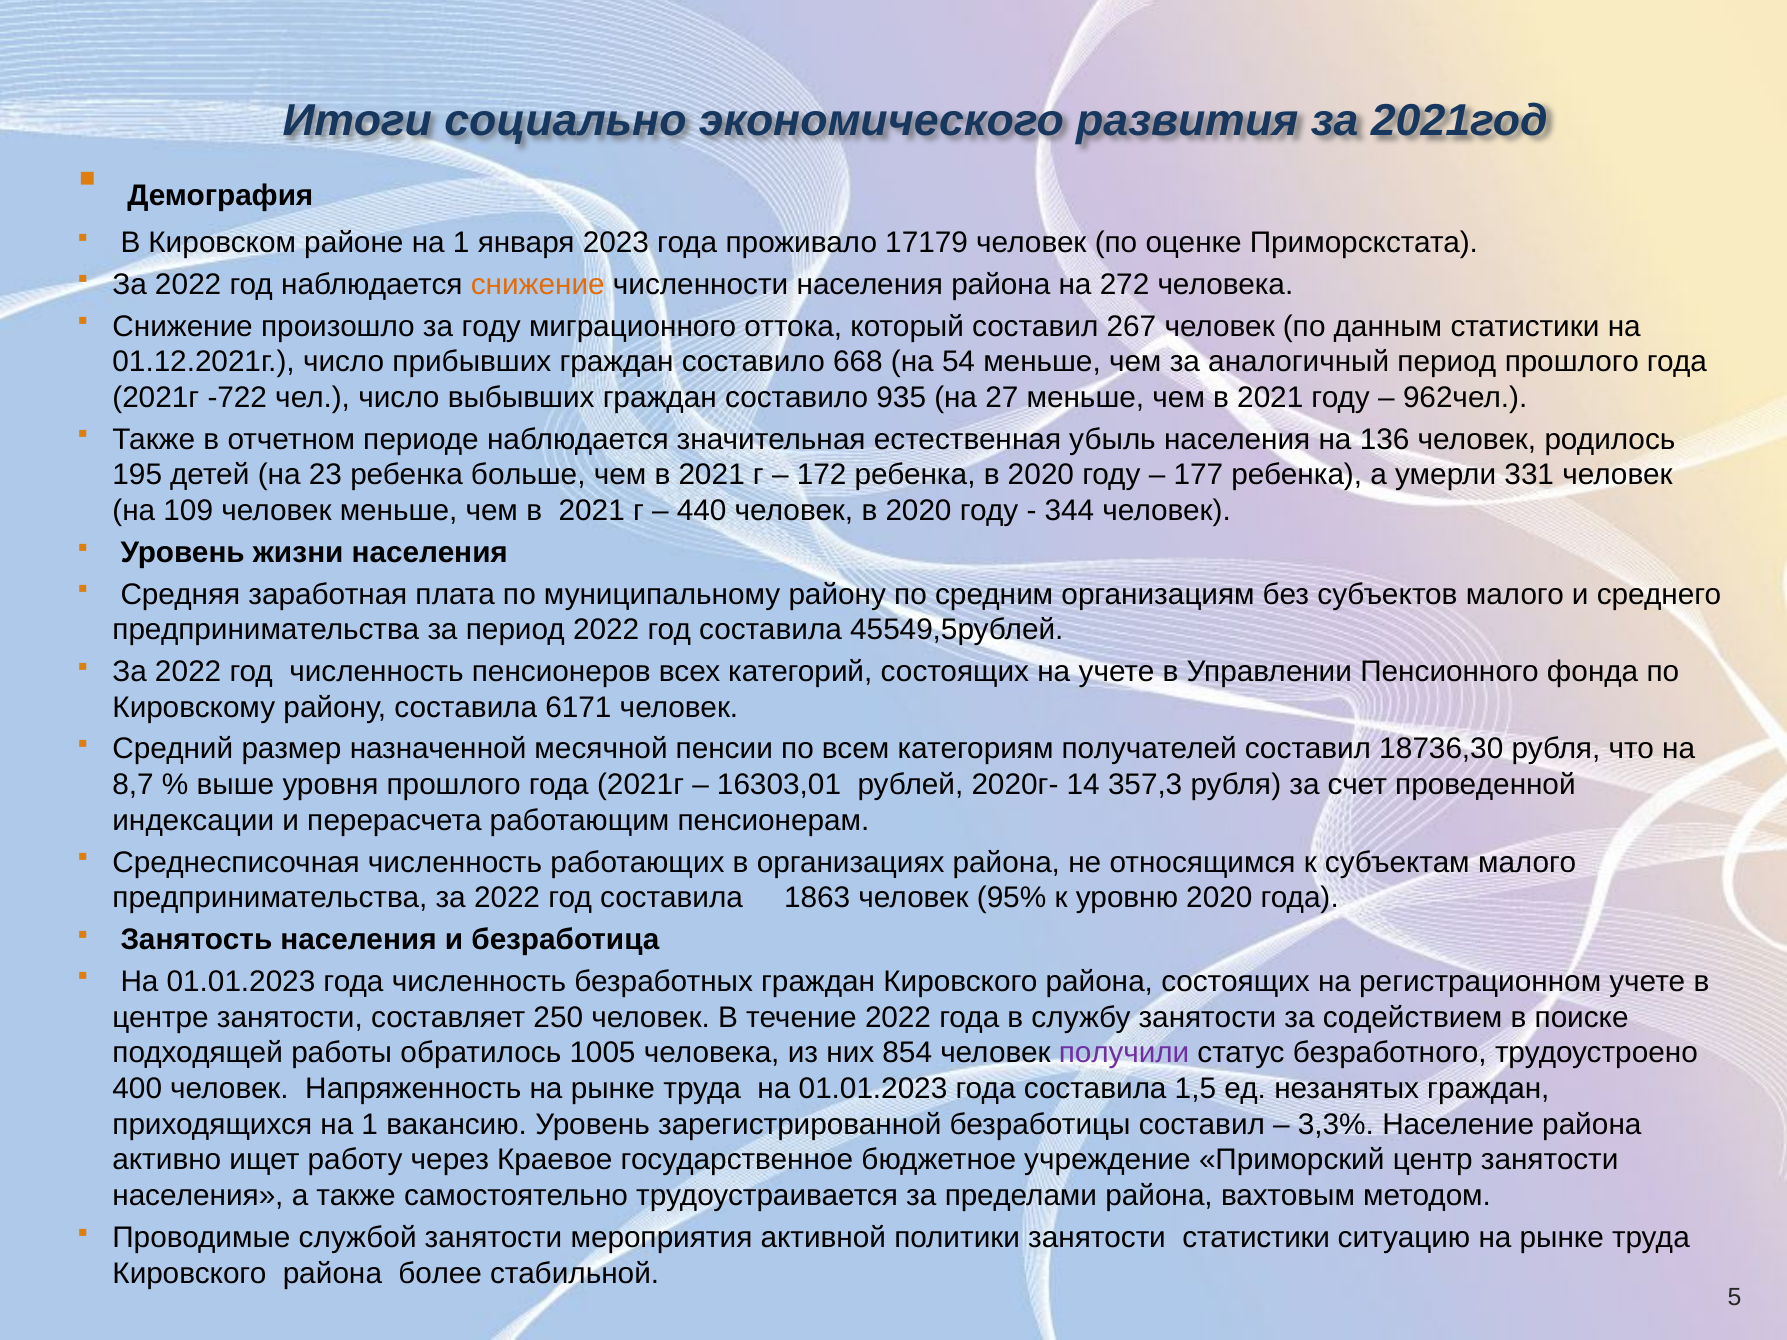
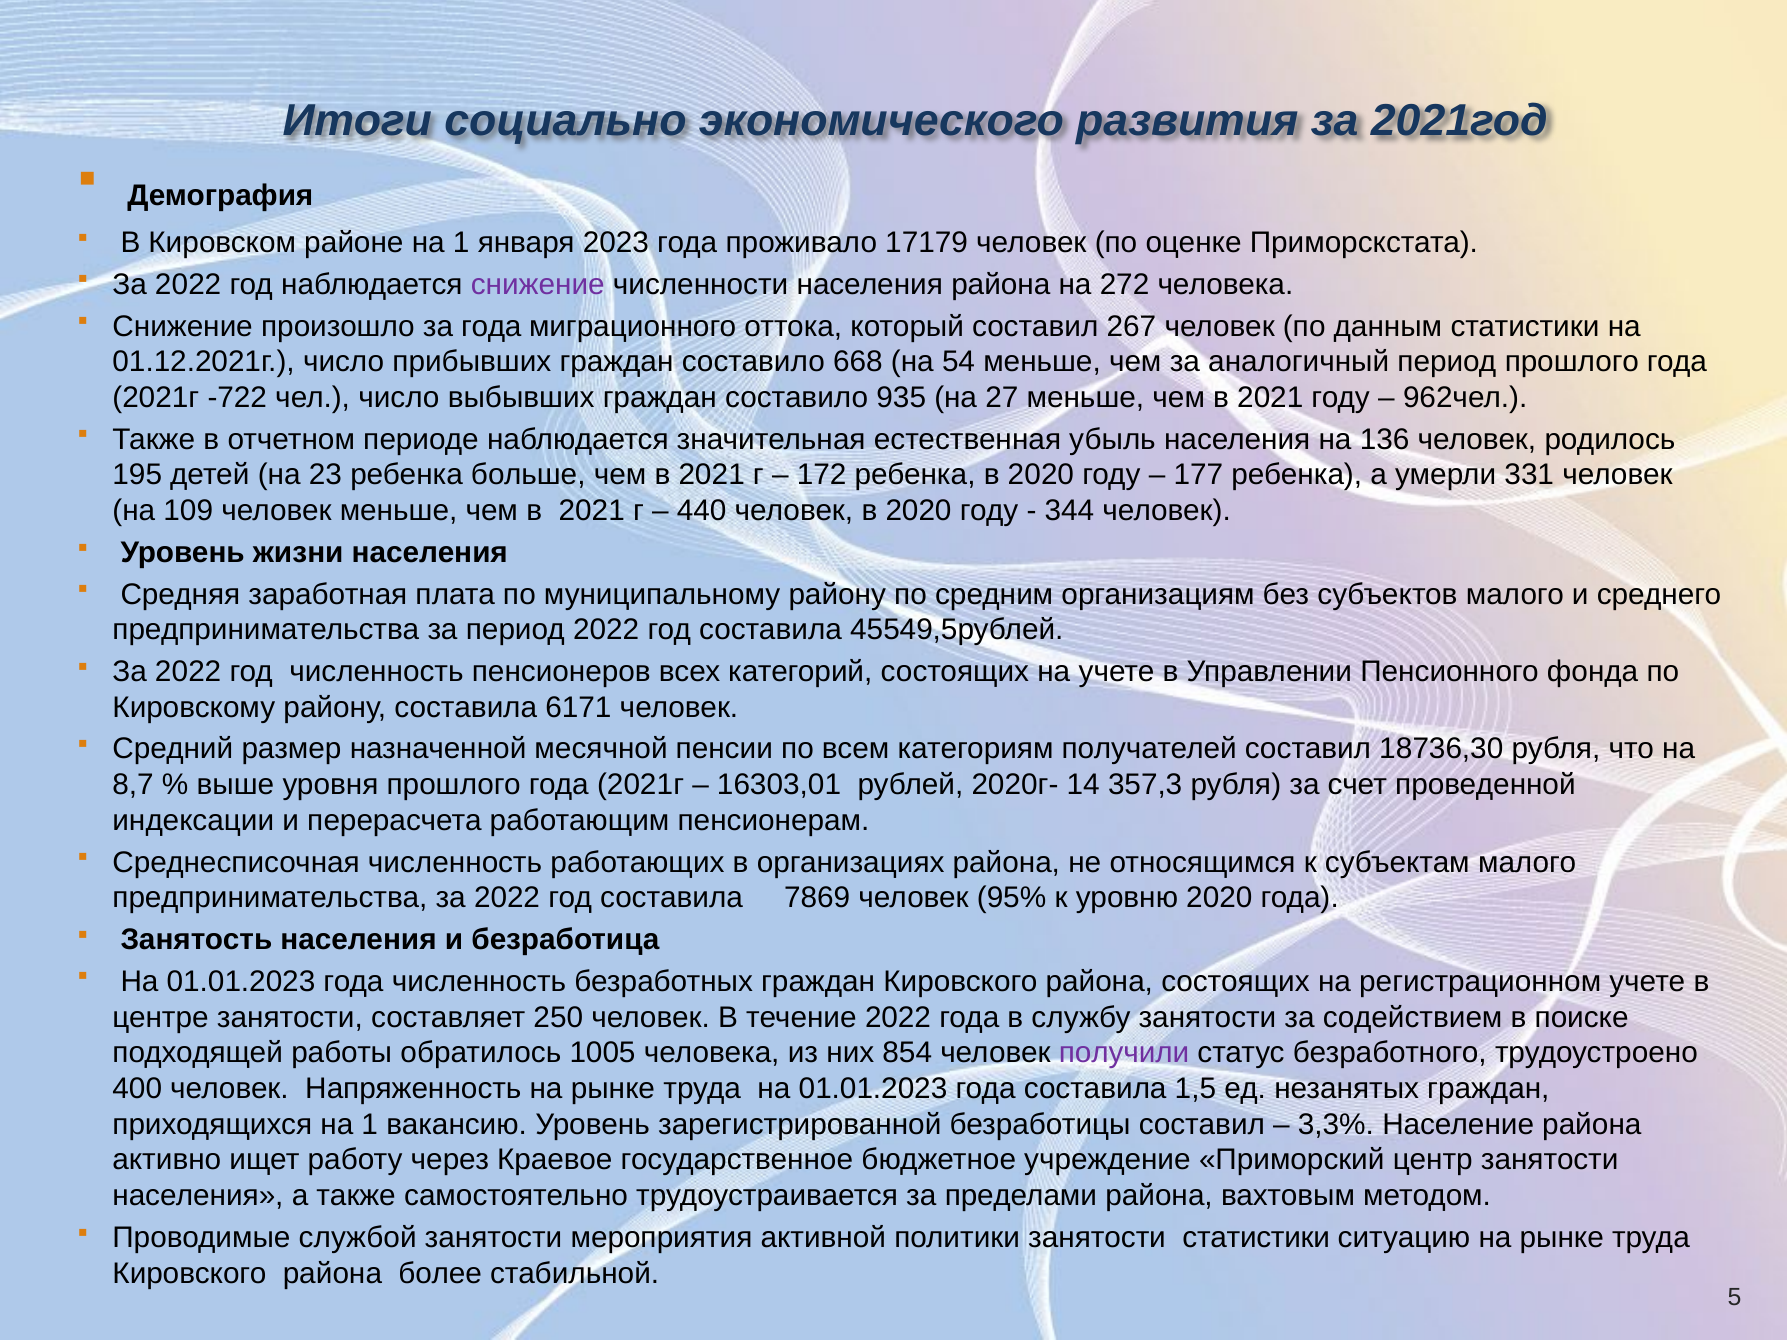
снижение at (538, 285) colour: orange -> purple
за году: году -> года
1863: 1863 -> 7869
